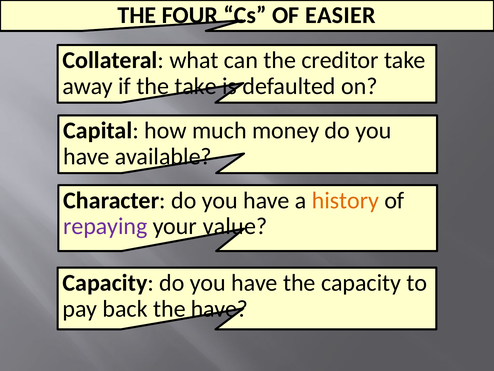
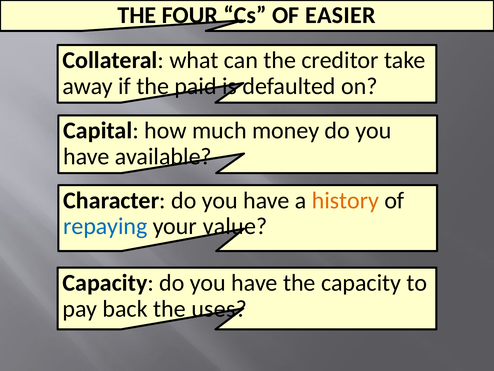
the take: take -> paid
repaying colour: purple -> blue
the have: have -> uses
